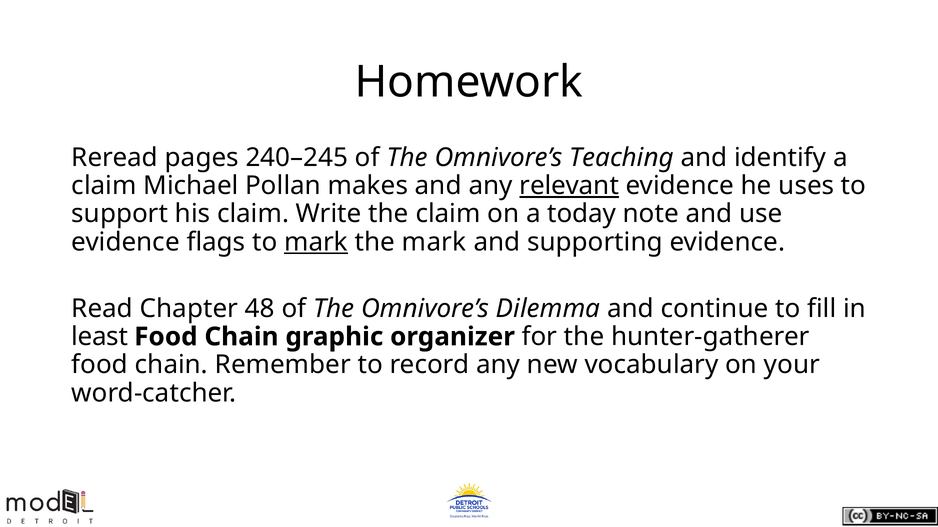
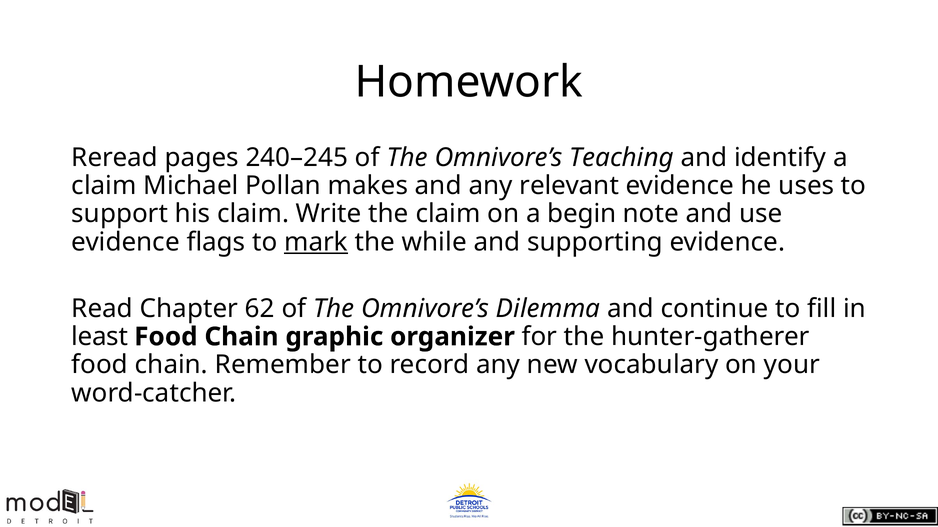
relevant underline: present -> none
today: today -> begin
the mark: mark -> while
48: 48 -> 62
